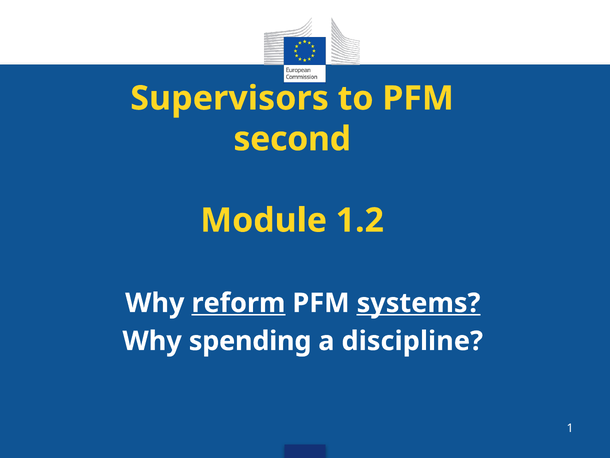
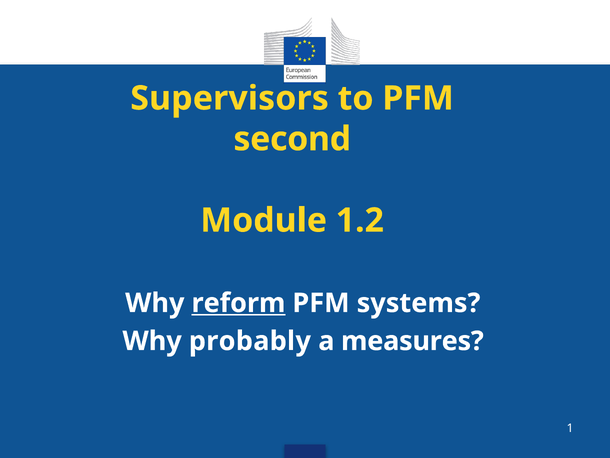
systems underline: present -> none
spending: spending -> probably
discipline: discipline -> measures
